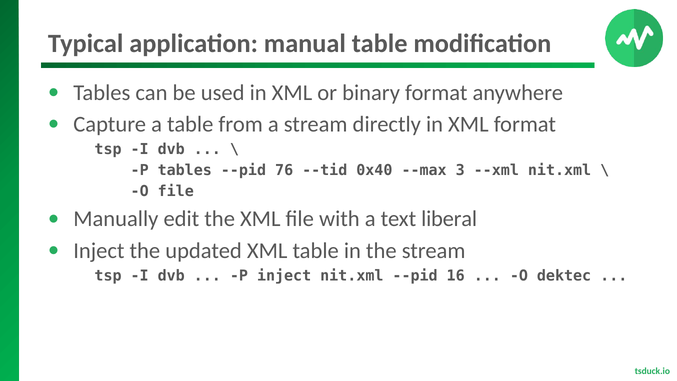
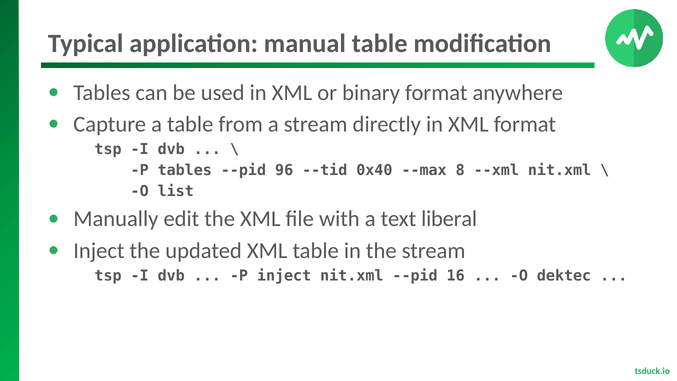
76: 76 -> 96
3: 3 -> 8
O file: file -> list
